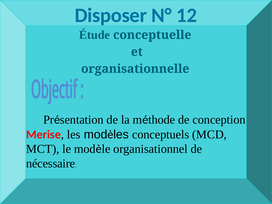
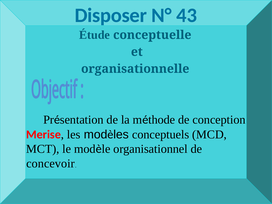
12: 12 -> 43
nécessaire: nécessaire -> concevoir
